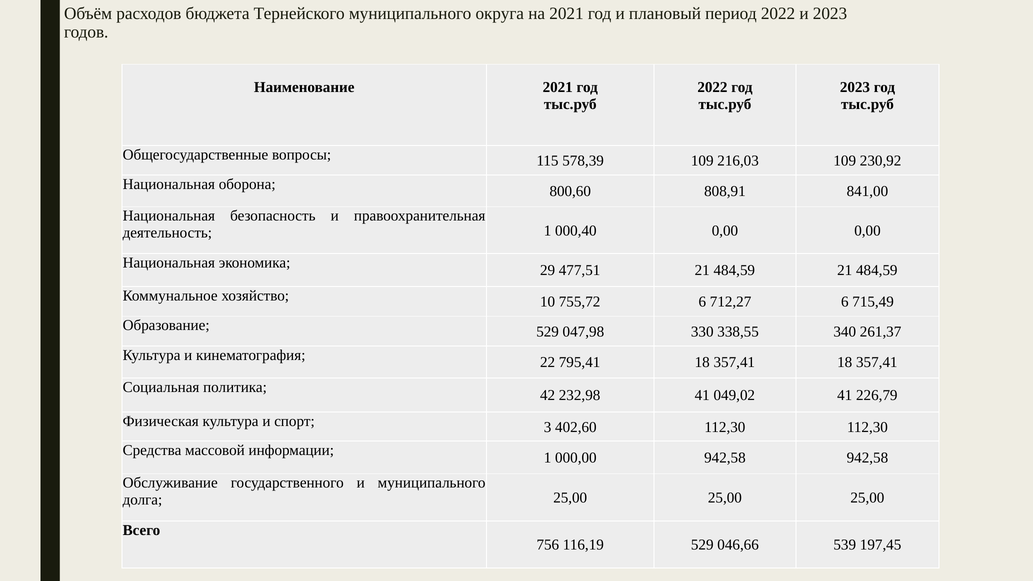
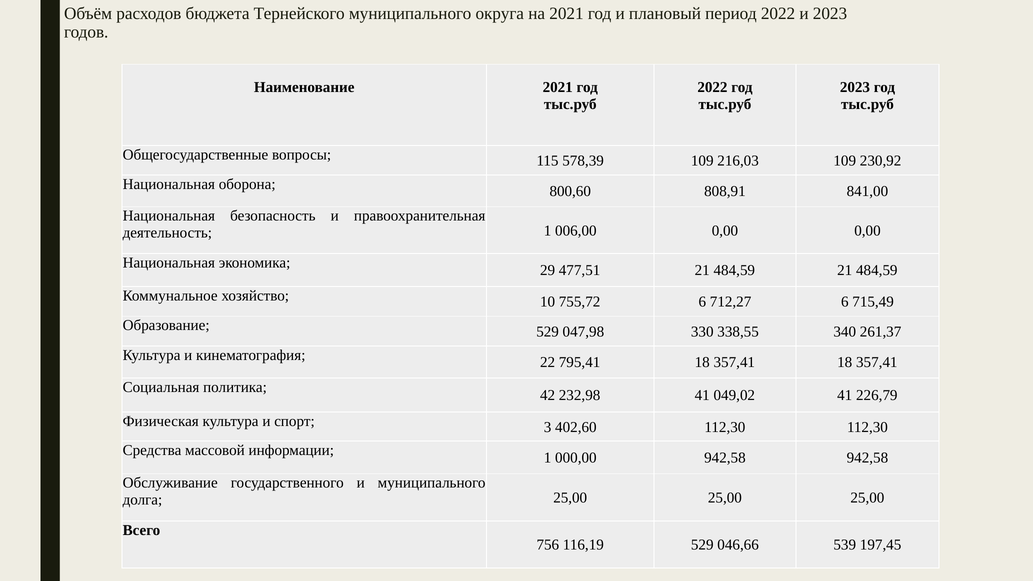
000,40: 000,40 -> 006,00
